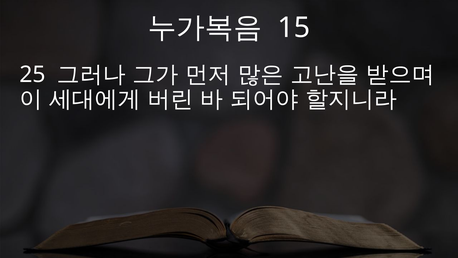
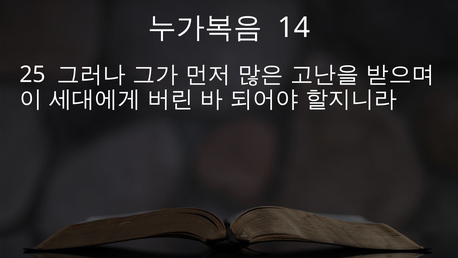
15: 15 -> 14
